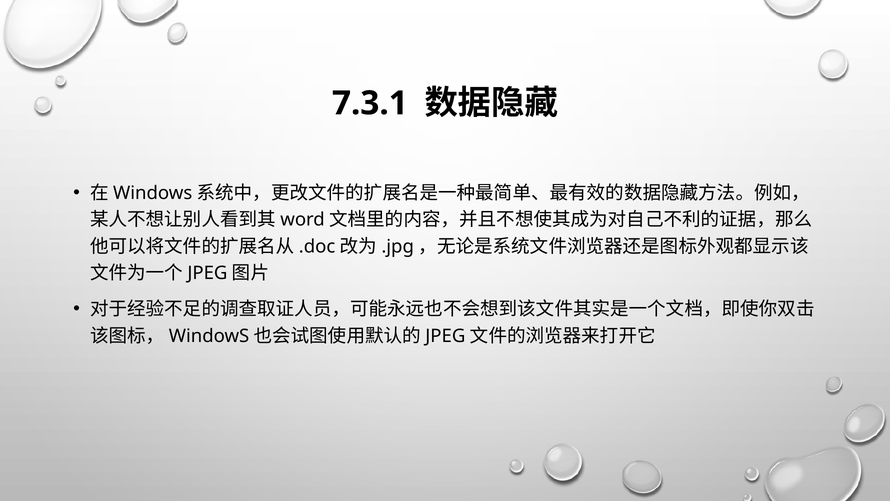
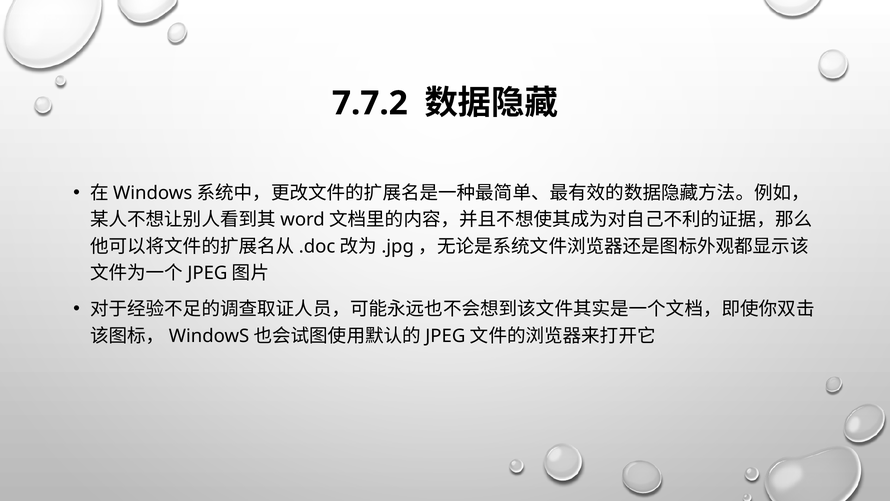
7.3.1: 7.3.1 -> 7.7.2
